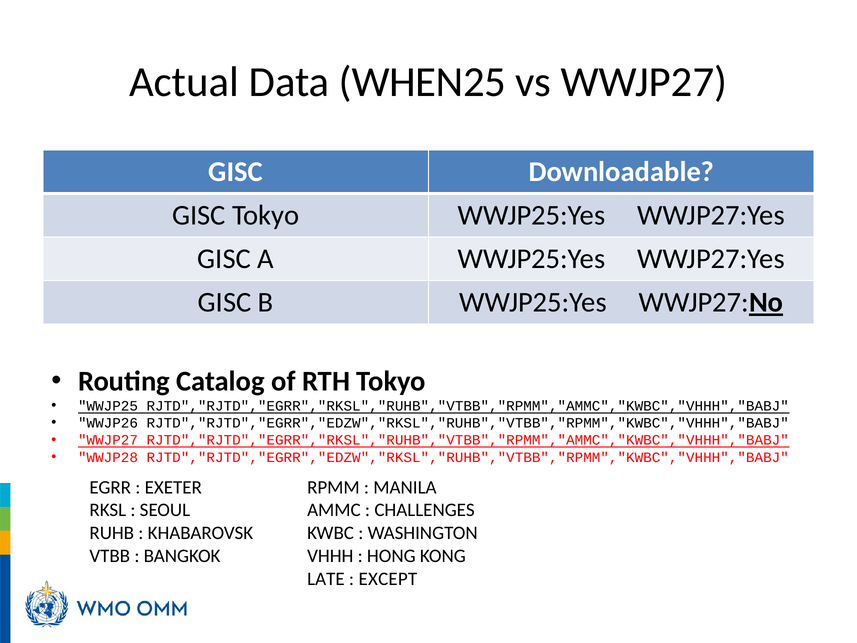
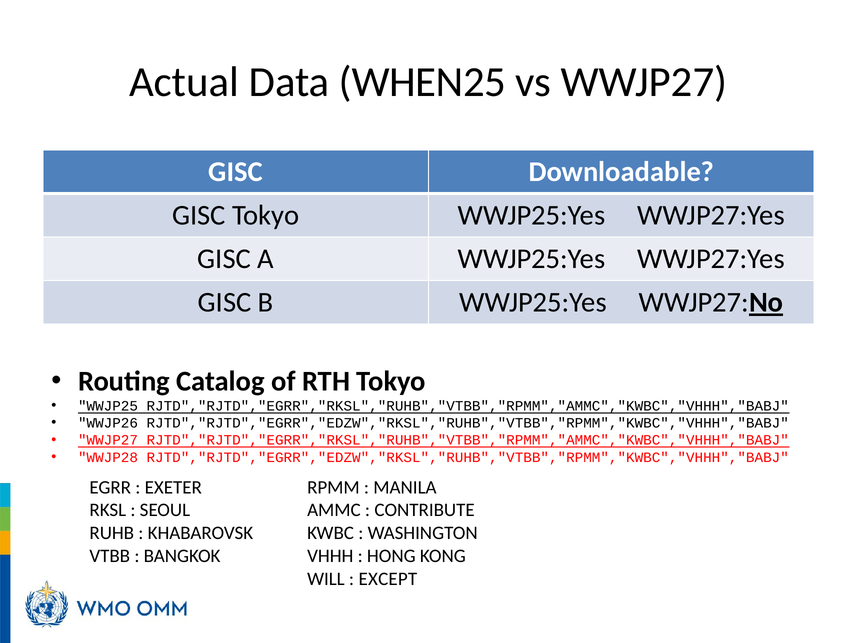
CHALLENGES: CHALLENGES -> CONTRIBUTE
LATE: LATE -> WILL
